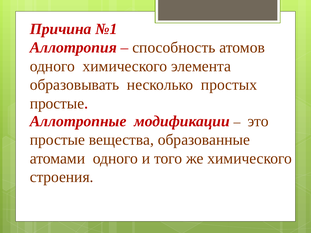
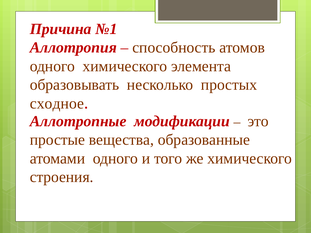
простые at (57, 104): простые -> сходное
